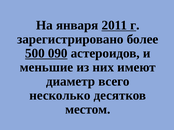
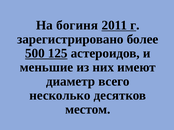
января: января -> богиня
090: 090 -> 125
